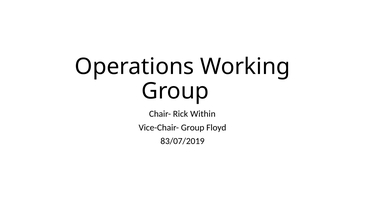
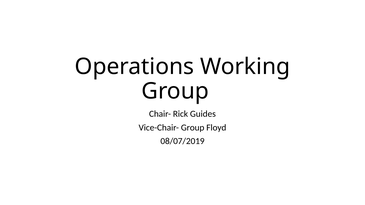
Within: Within -> Guides
83/07/2019: 83/07/2019 -> 08/07/2019
